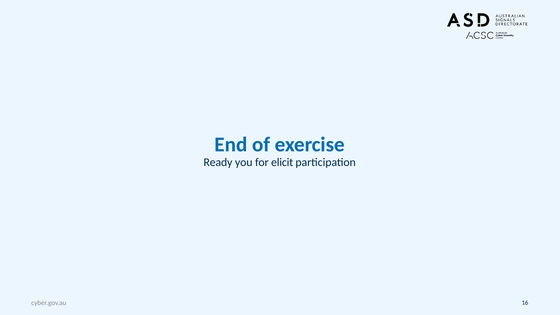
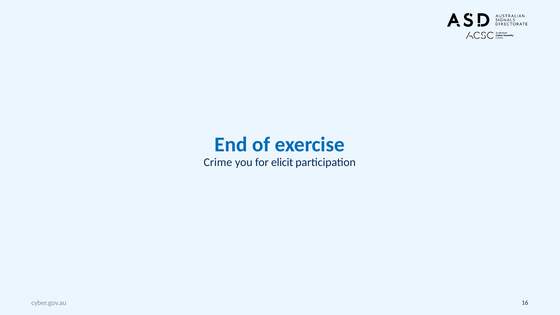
Ready: Ready -> Crime
